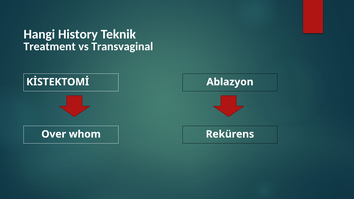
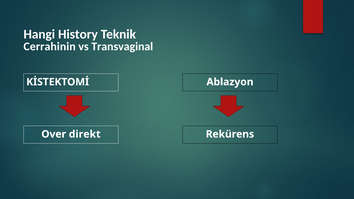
Treatment: Treatment -> Cerrahinin
whom: whom -> direkt
